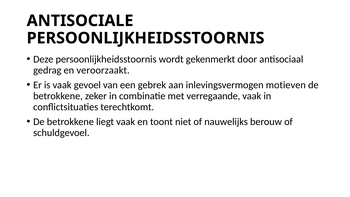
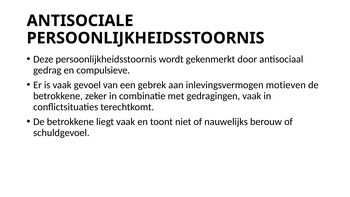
veroorzaakt: veroorzaakt -> compulsieve
verregaande: verregaande -> gedragingen
